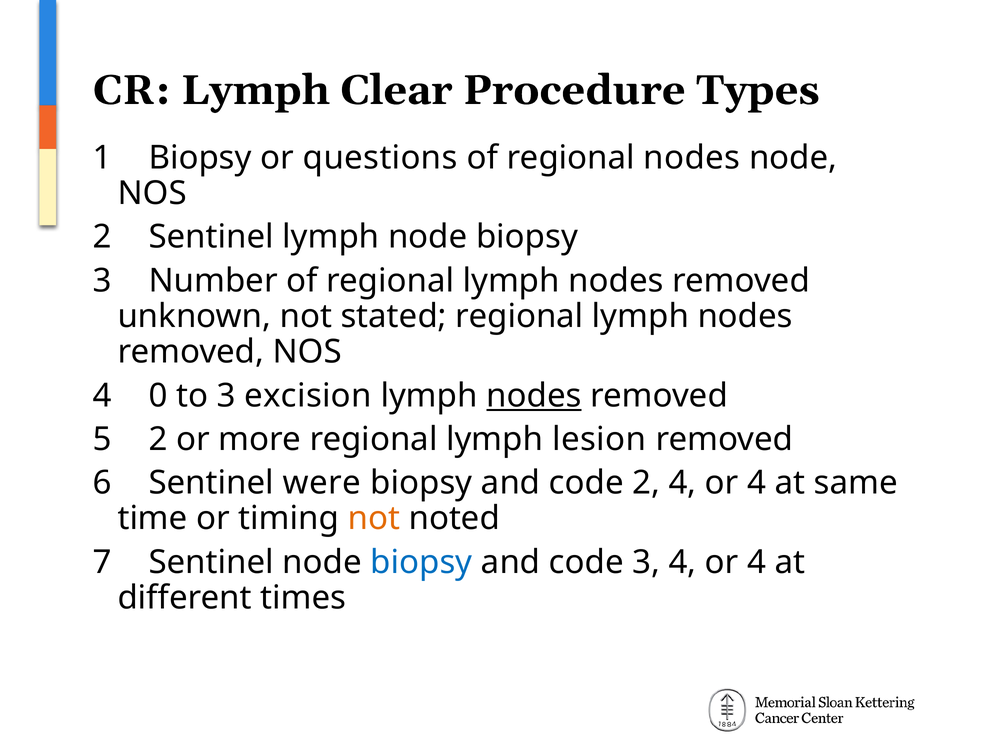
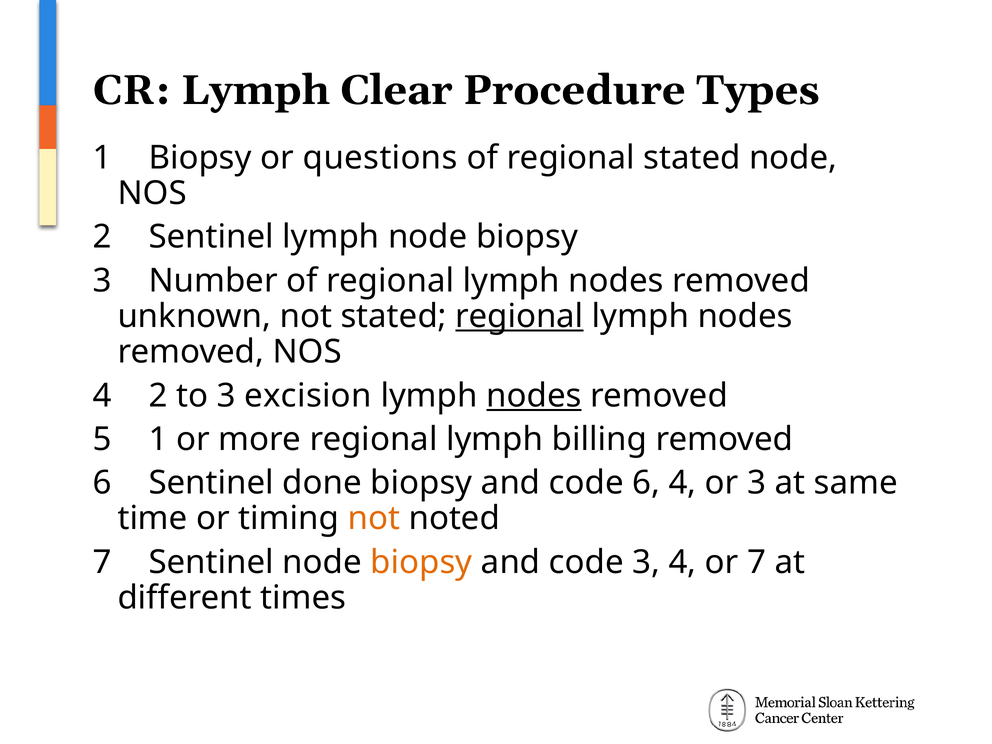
regional nodes: nodes -> stated
regional at (519, 316) underline: none -> present
4 0: 0 -> 2
5 2: 2 -> 1
lesion: lesion -> billing
were: were -> done
code 2: 2 -> 6
4 at (757, 483): 4 -> 3
biopsy at (421, 562) colour: blue -> orange
3 4 or 4: 4 -> 7
